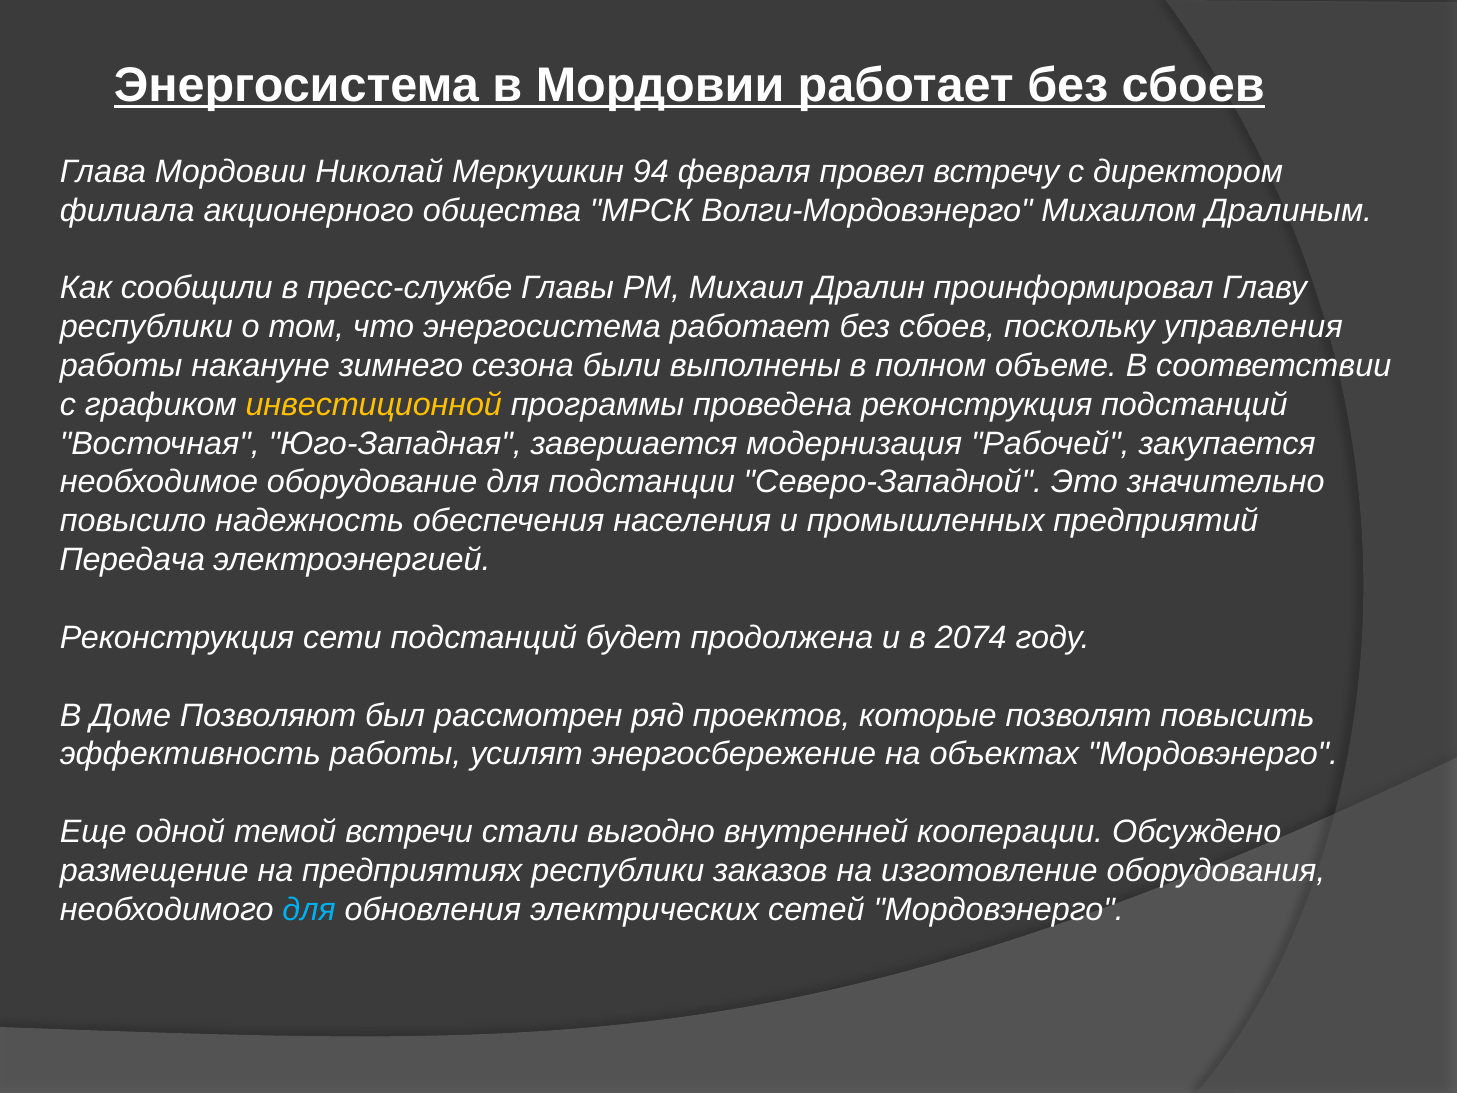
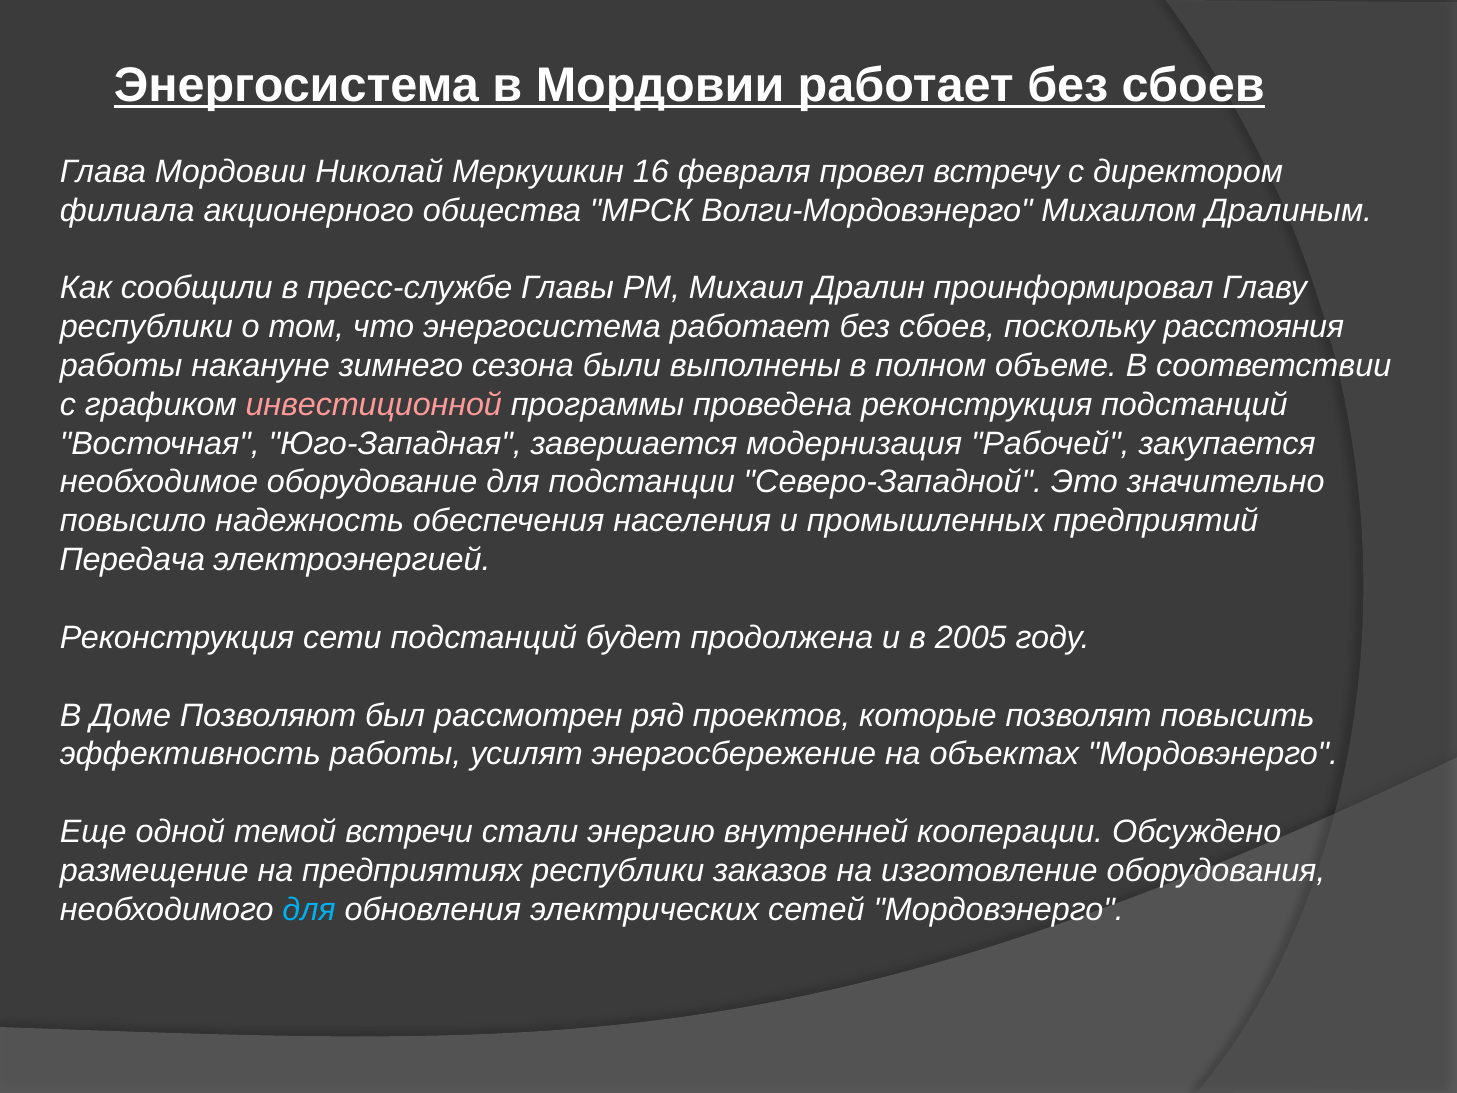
94: 94 -> 16
управления: управления -> расстояния
инвестиционной colour: yellow -> pink
2074: 2074 -> 2005
выгодно: выгодно -> энергию
